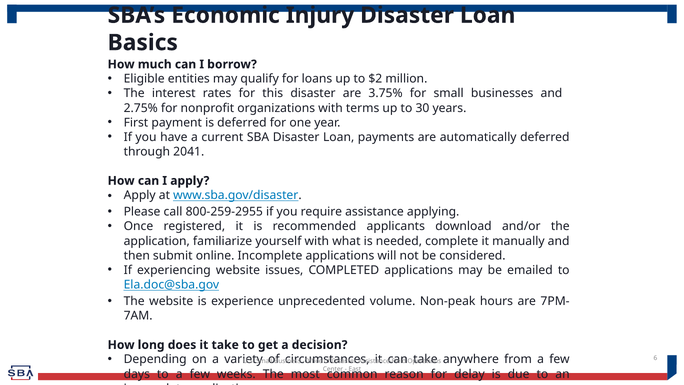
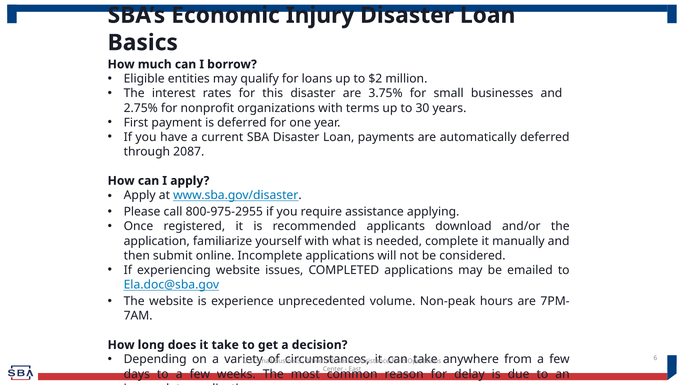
2041: 2041 -> 2087
800-259-2955: 800-259-2955 -> 800-975-2955
